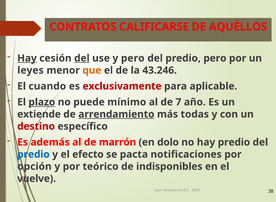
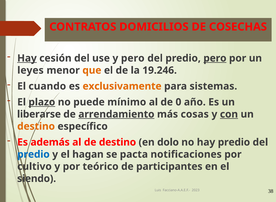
CALIFICARSE: CALIFICARSE -> DOMICILIOS
AQUÉLLOS: AQUÉLLOS -> COSECHAS
del at (82, 58) underline: present -> none
pero at (215, 58) underline: none -> present
43.246: 43.246 -> 19.246
exclusivamente colour: red -> orange
aplicable: aplicable -> sistemas
7: 7 -> 0
extiende: extiende -> liberarse
todas: todas -> cosas
con underline: none -> present
destino at (36, 126) colour: red -> orange
de marrón: marrón -> destino
efecto: efecto -> hagan
opción: opción -> cultivo
indisponibles: indisponibles -> participantes
vuelve: vuelve -> siendo
